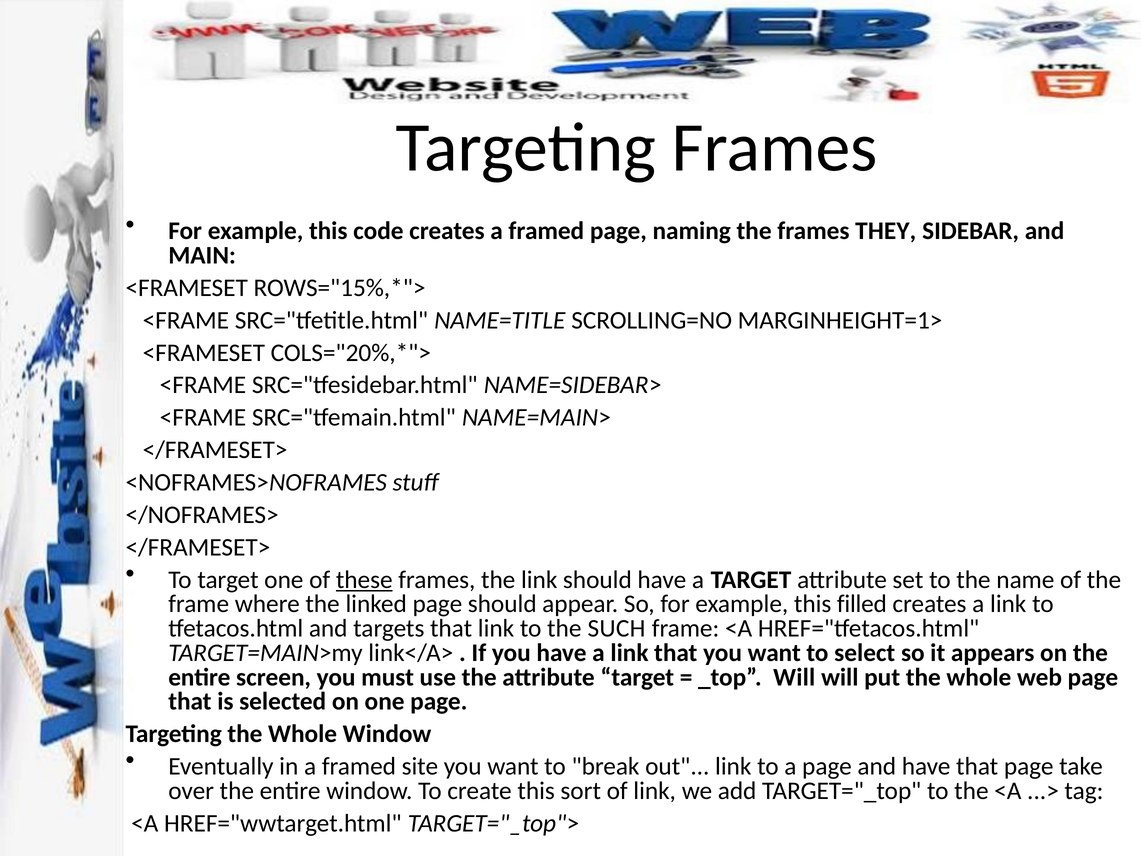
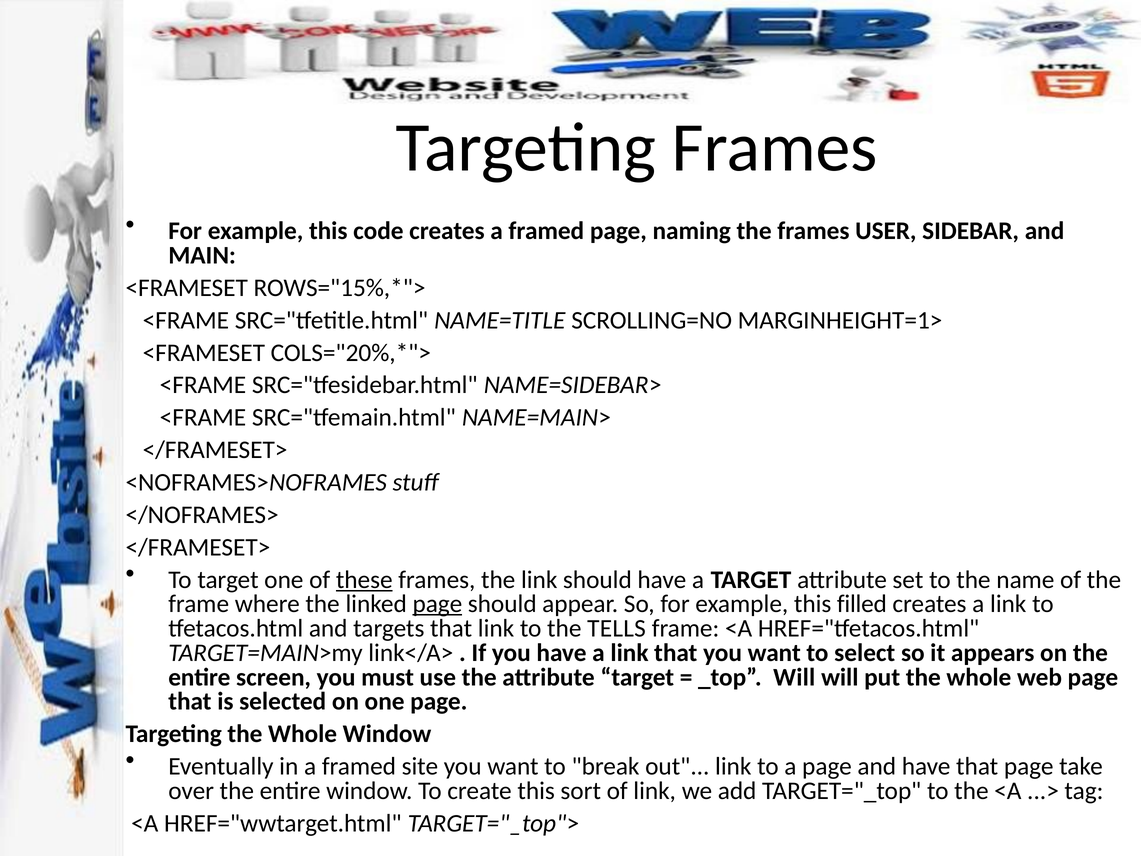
THEY: THEY -> USER
page at (437, 604) underline: none -> present
SUCH: SUCH -> TELLS
